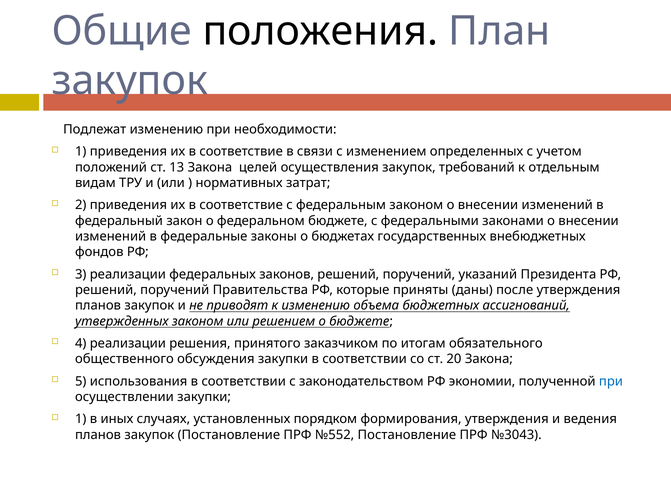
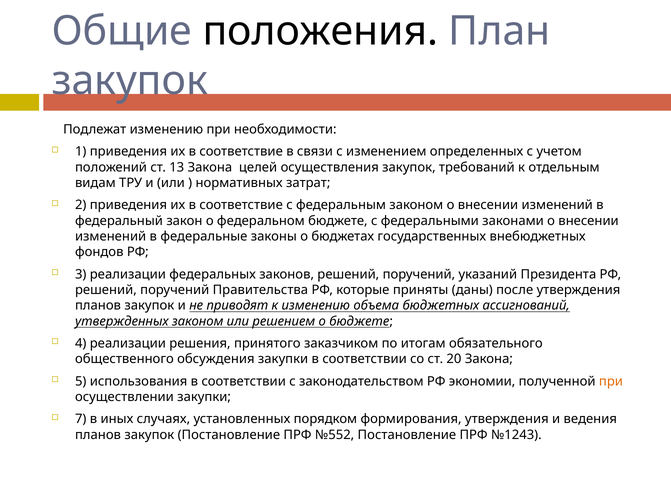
при at (611, 381) colour: blue -> orange
1 at (81, 419): 1 -> 7
№3043: №3043 -> №1243
